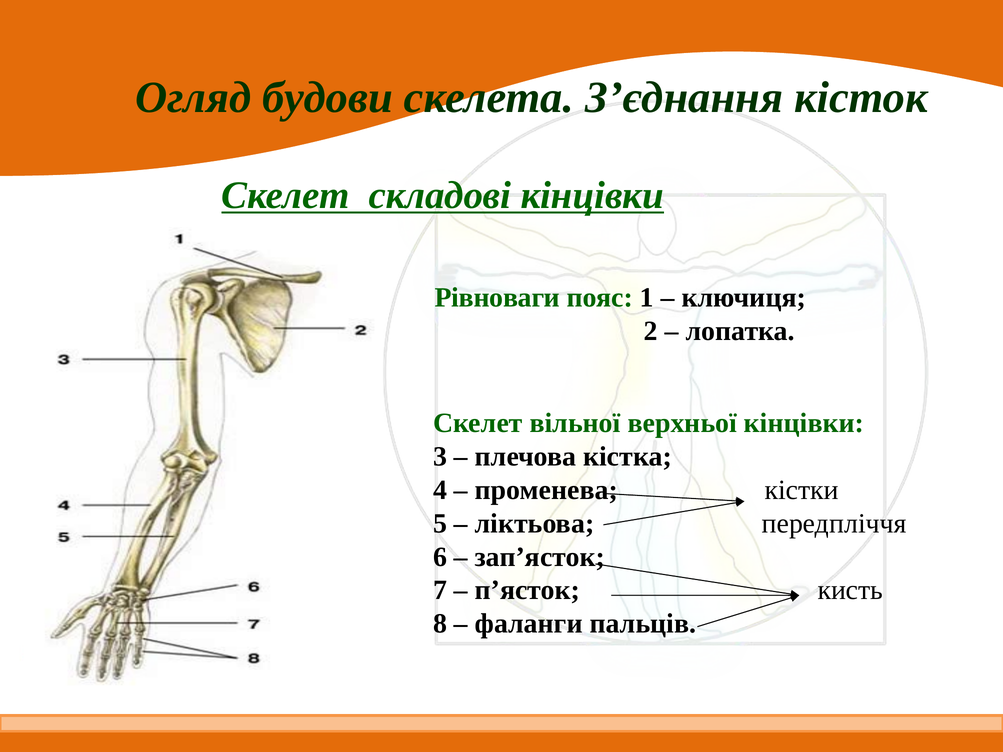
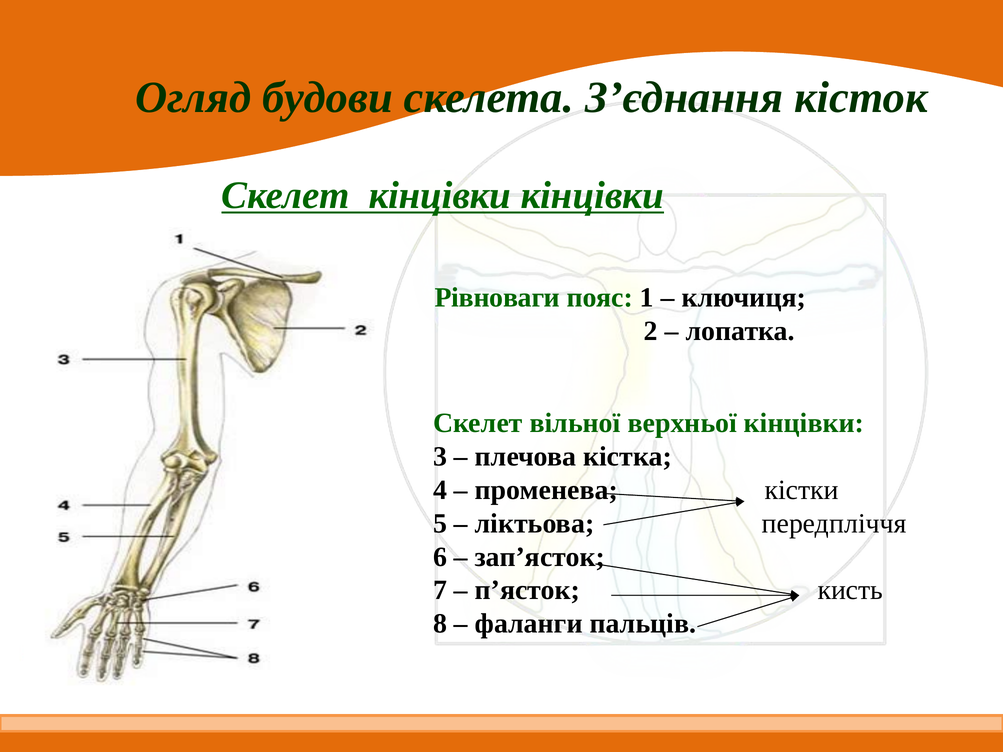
Скелет складові: складові -> кінцівки
